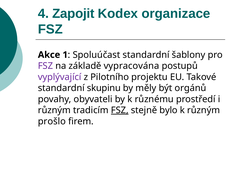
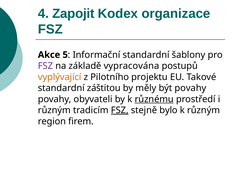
1: 1 -> 5
Spoluúčast: Spoluúčast -> Informační
vyplývající colour: purple -> orange
skupinu: skupinu -> záštitou
být orgánů: orgánů -> povahy
různému underline: none -> present
prošlo: prošlo -> region
